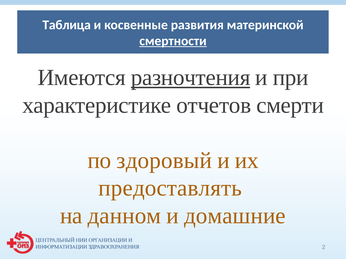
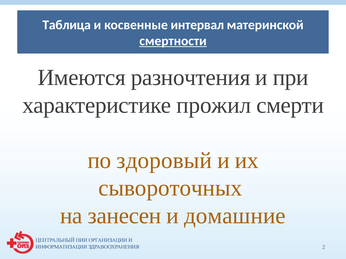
развития: развития -> интервал
разночтения underline: present -> none
отчетов: отчетов -> прожил
предоставлять: предоставлять -> сывороточных
данном: данном -> занесен
